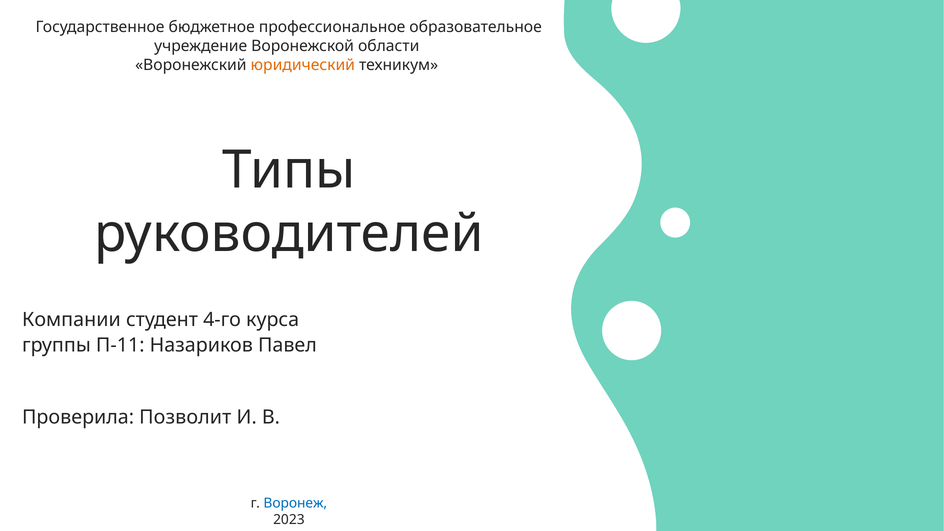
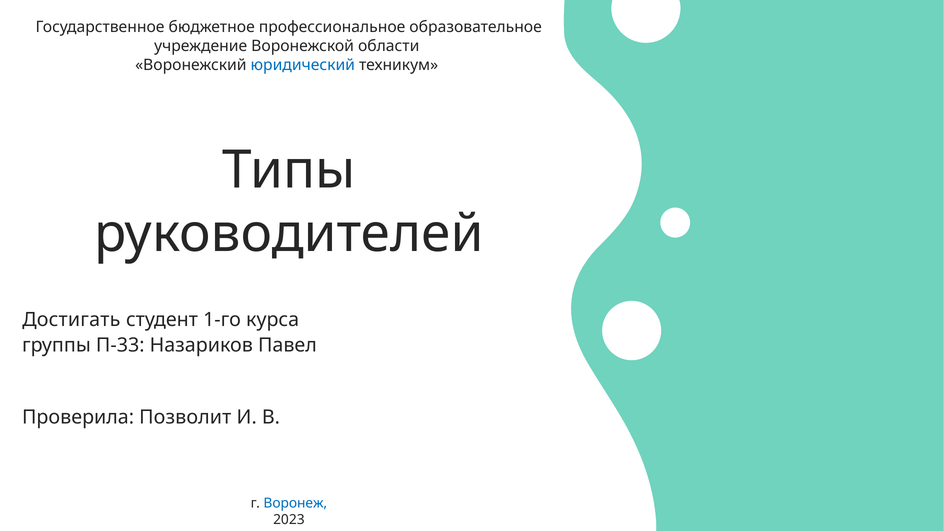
юридический colour: orange -> blue
Компании: Компании -> Достигать
4-го: 4-го -> 1-го
П-11: П-11 -> П-33
